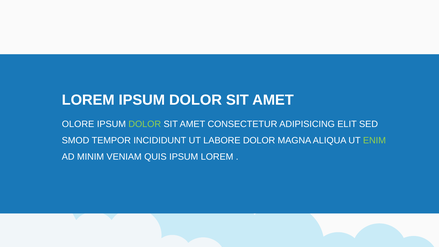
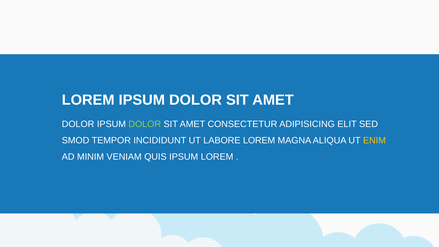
OLORE at (78, 124): OLORE -> DOLOR
LABORE DOLOR: DOLOR -> LOREM
ENIM colour: light green -> yellow
